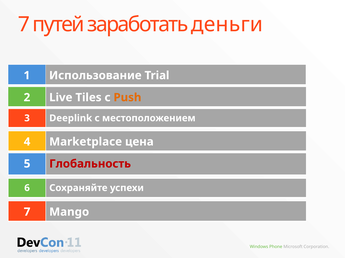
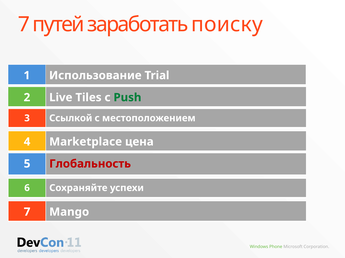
деньги: деньги -> поиску
Push colour: orange -> green
Deeplink: Deeplink -> Ссылкой
